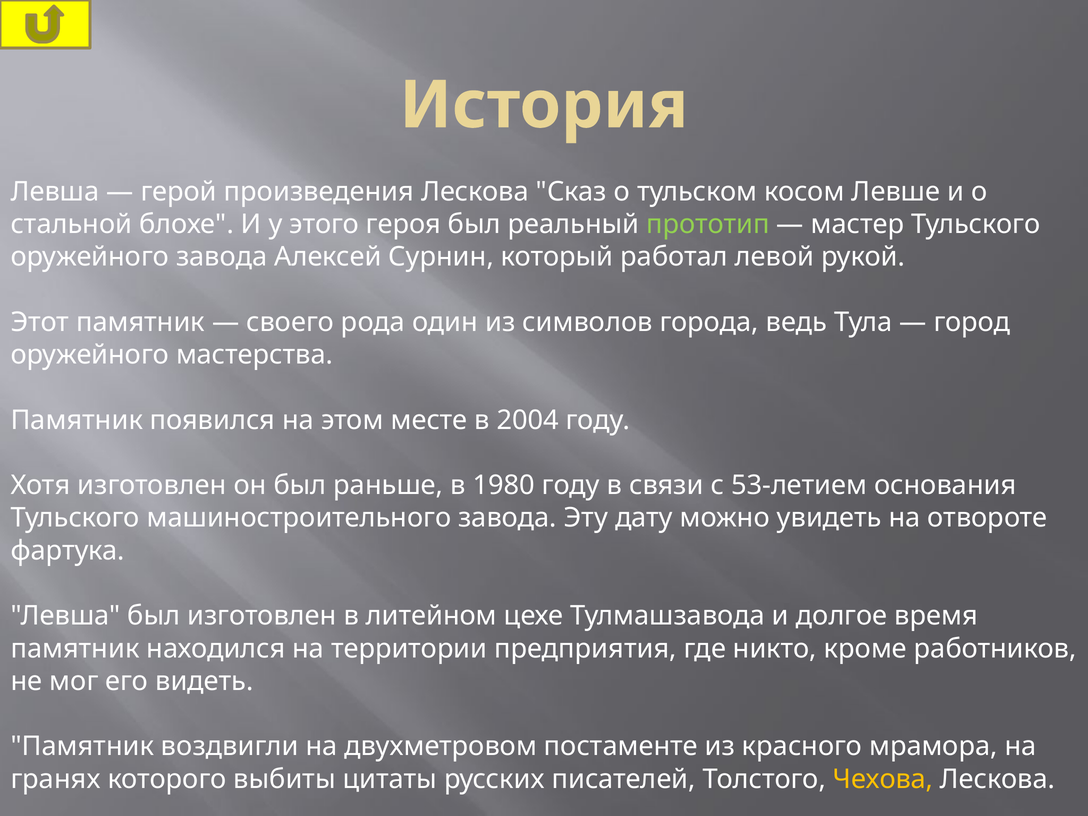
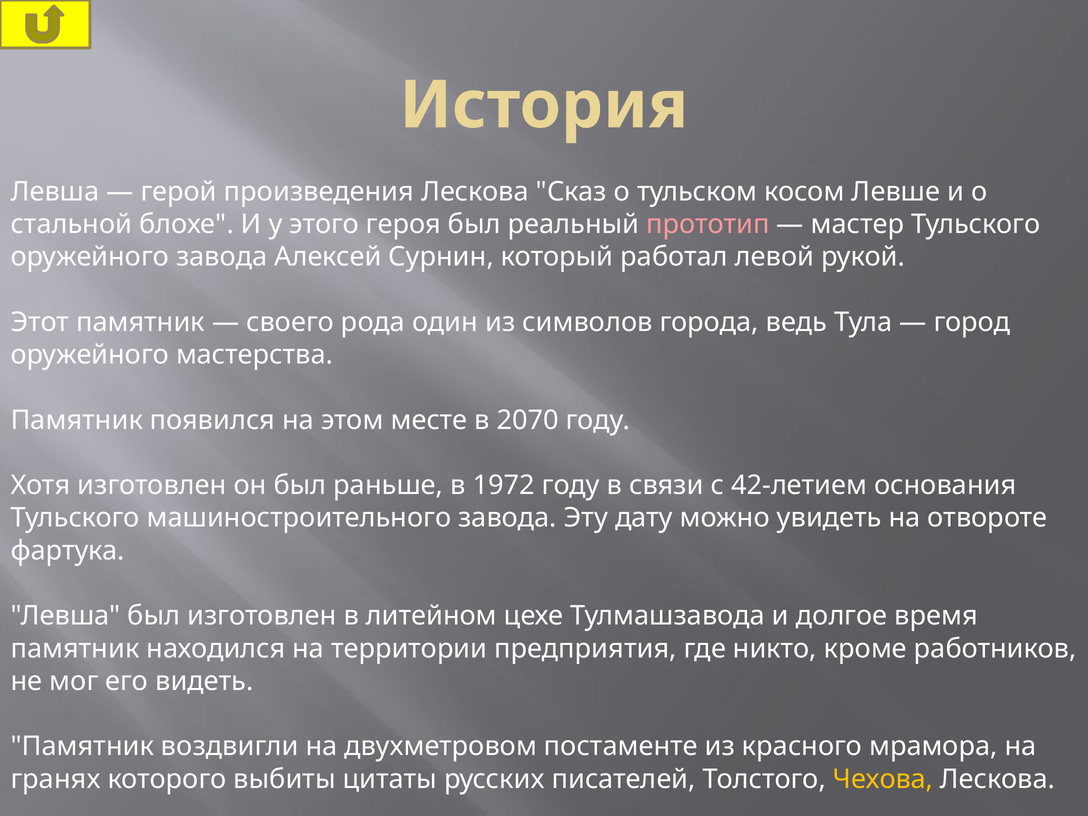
прототип colour: light green -> pink
2004: 2004 -> 2070
1980: 1980 -> 1972
53-летием: 53-летием -> 42-летием
